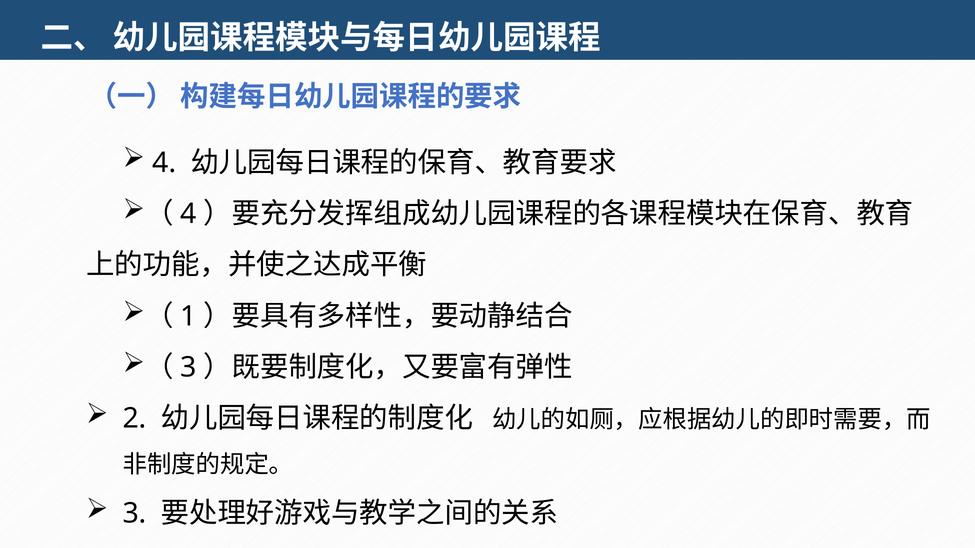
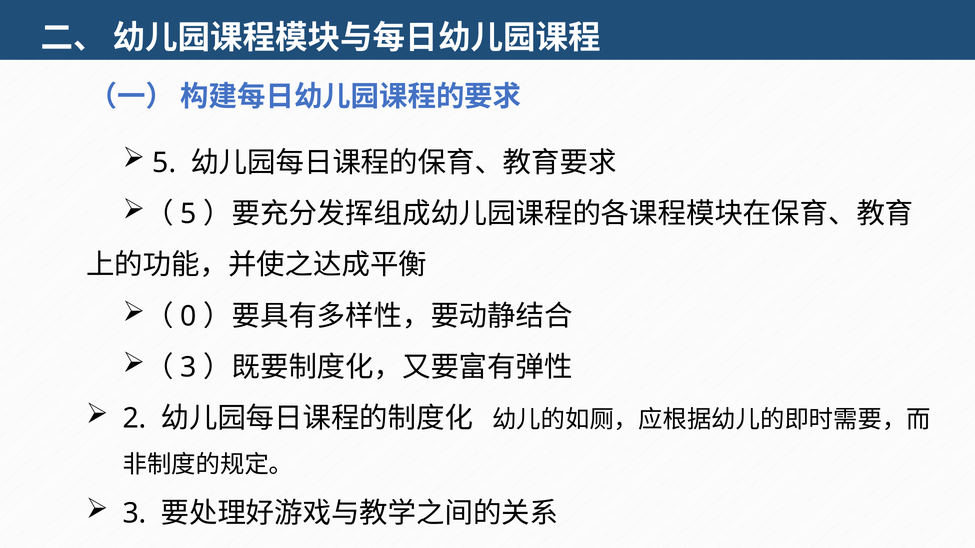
4 at (164, 163): 4 -> 5
4 at (189, 214): 4 -> 5
1: 1 -> 0
